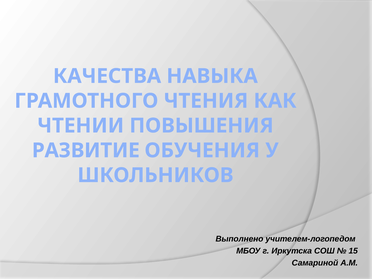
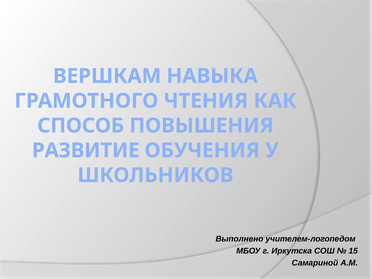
КАЧЕСТВА: КАЧЕСТВА -> ВЕРШКАМ
ЧТЕНИИ: ЧТЕНИИ -> СПОСОБ
